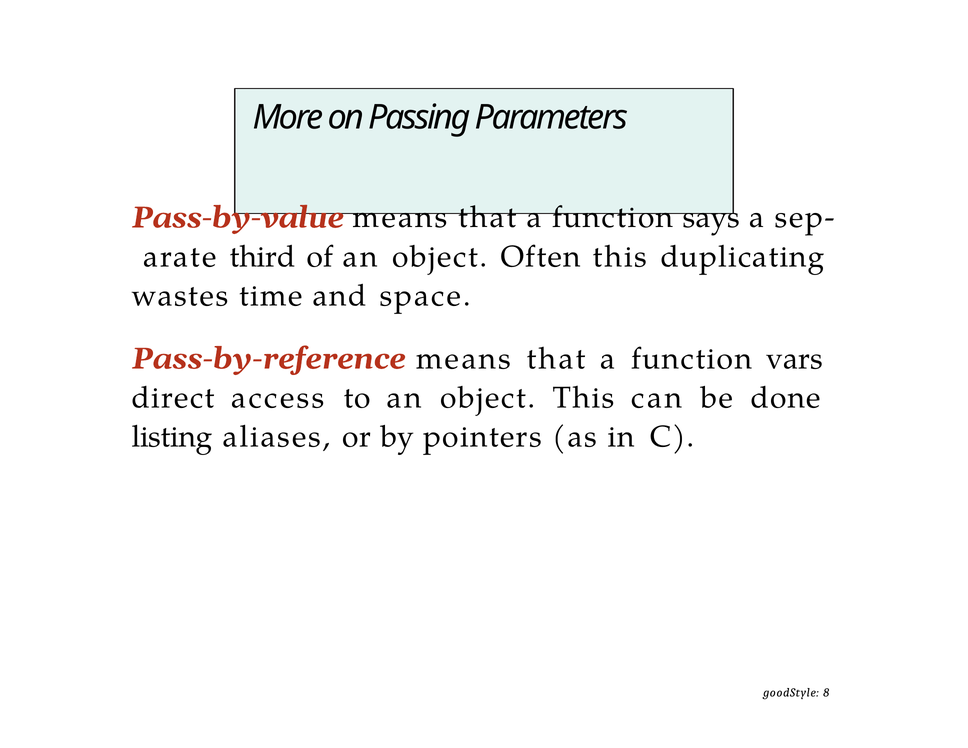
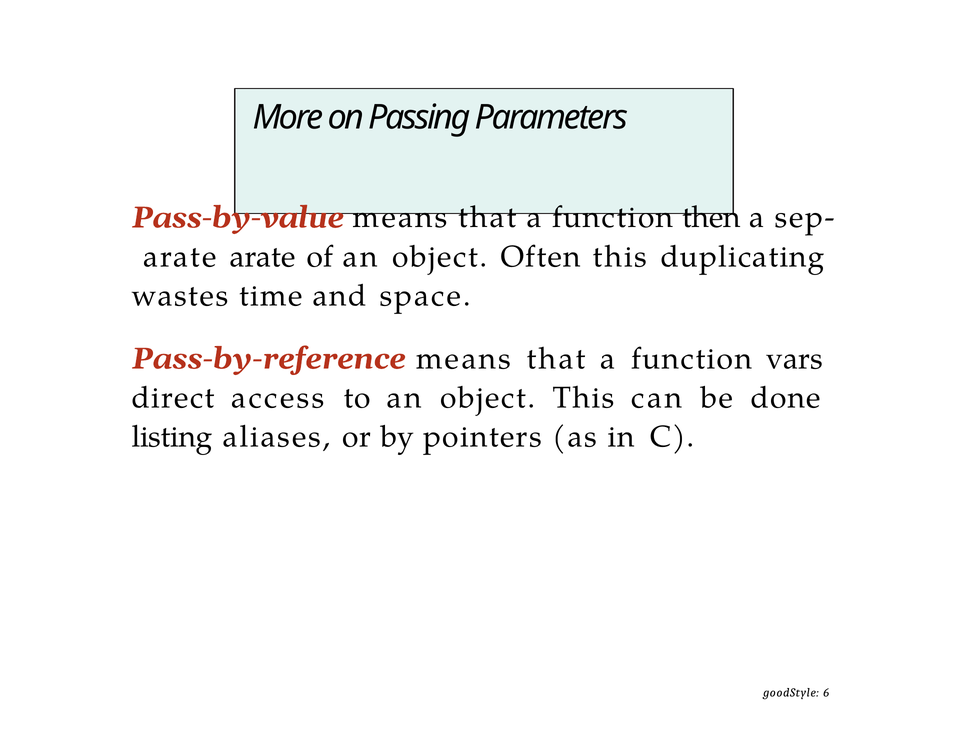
says: says -> then
arate third: third -> arate
8: 8 -> 6
